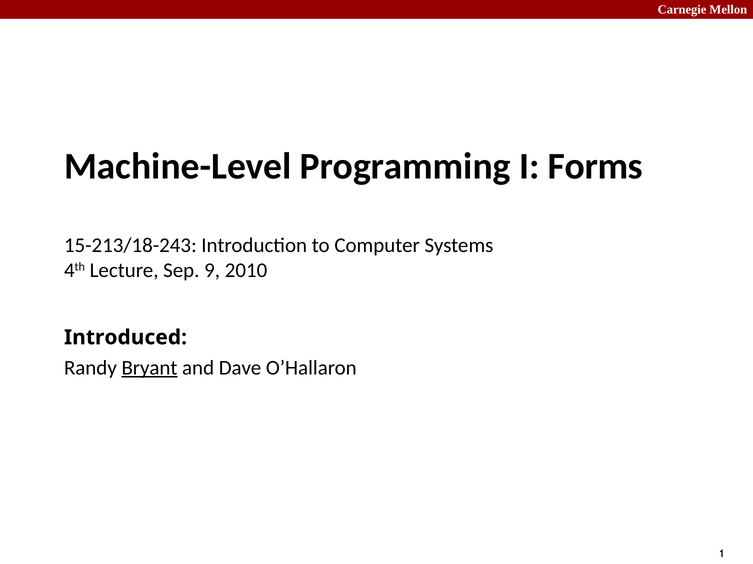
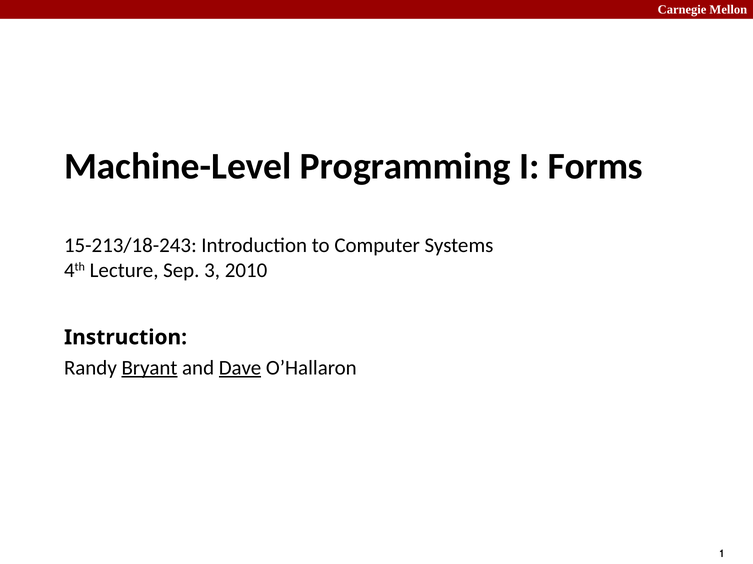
9: 9 -> 3
Introduced: Introduced -> Instruction
Dave underline: none -> present
